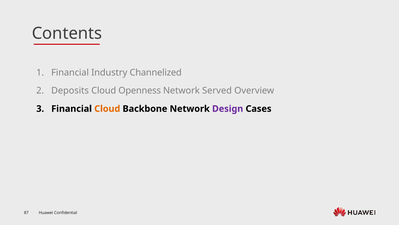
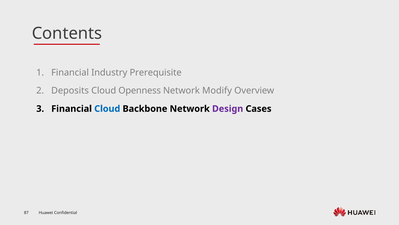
Channelized: Channelized -> Prerequisite
Served: Served -> Modify
Cloud at (107, 109) colour: orange -> blue
